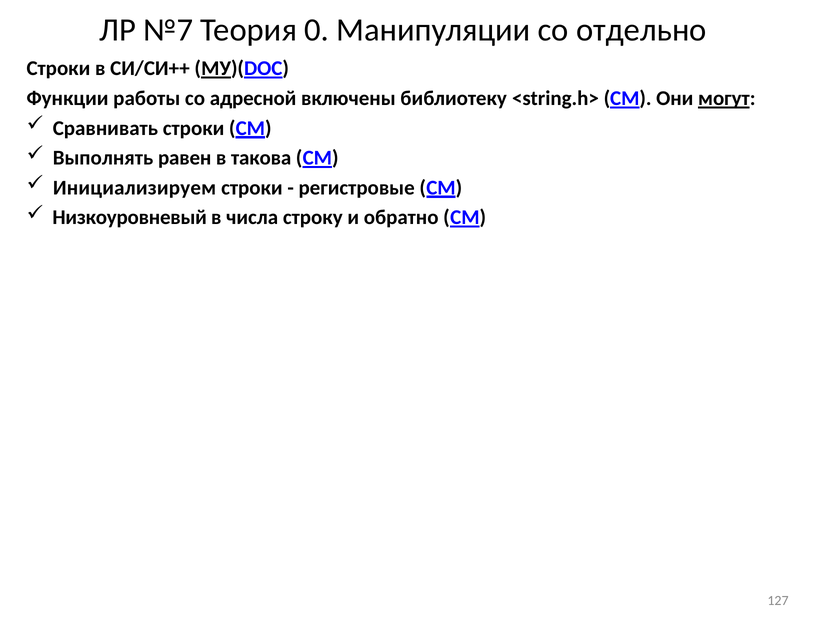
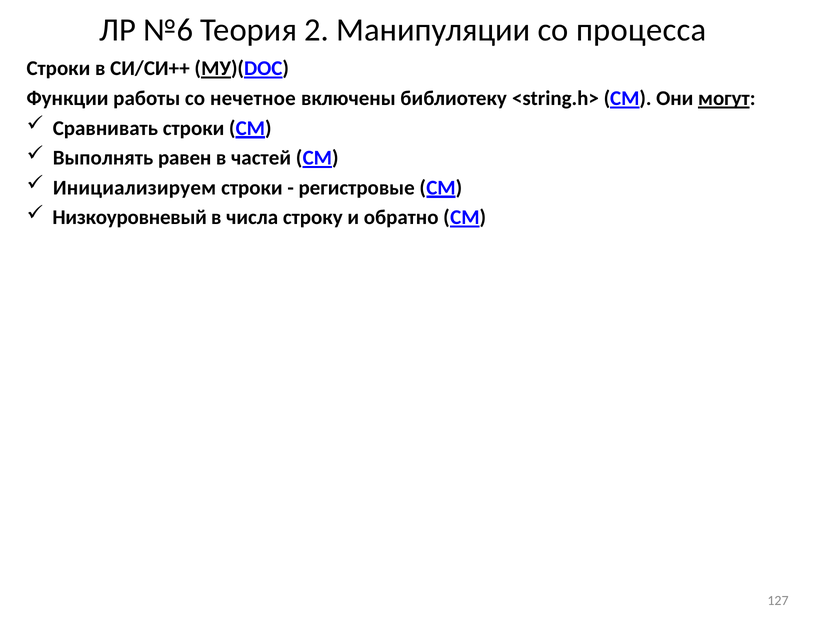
№7: №7 -> №6
0: 0 -> 2
отдельно: отдельно -> процесса
адресной: адресной -> нечетное
такова: такова -> частей
